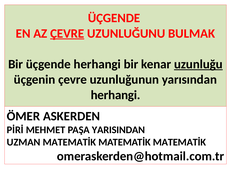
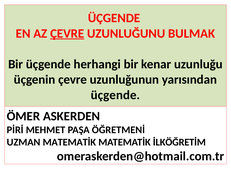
uzunluğu underline: present -> none
herhangi at (116, 95): herhangi -> üçgende
YARISINDAN: YARISINDAN -> ÖĞRETMENİ
MATEMATİK at (179, 142): MATEMATİK -> İLKÖĞRETİM
